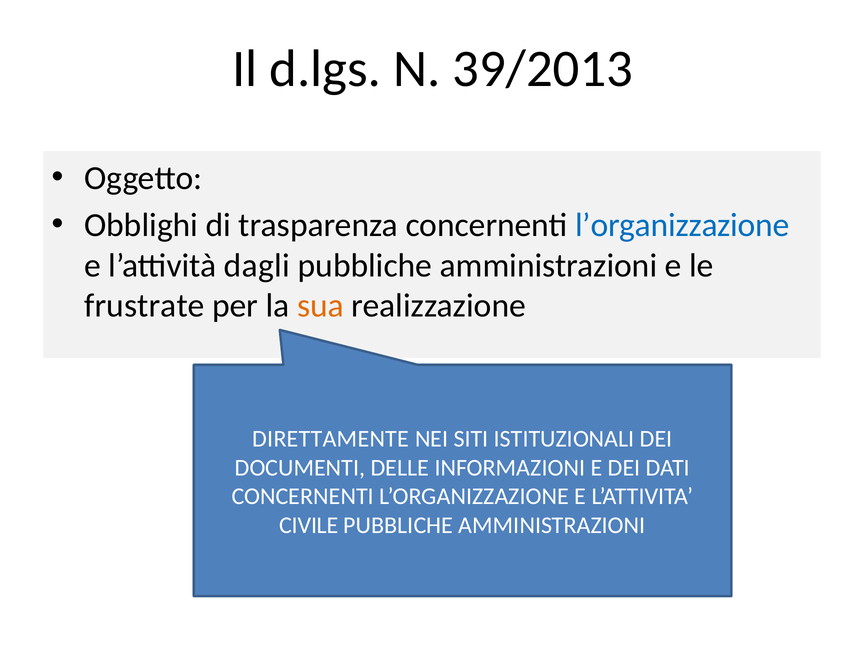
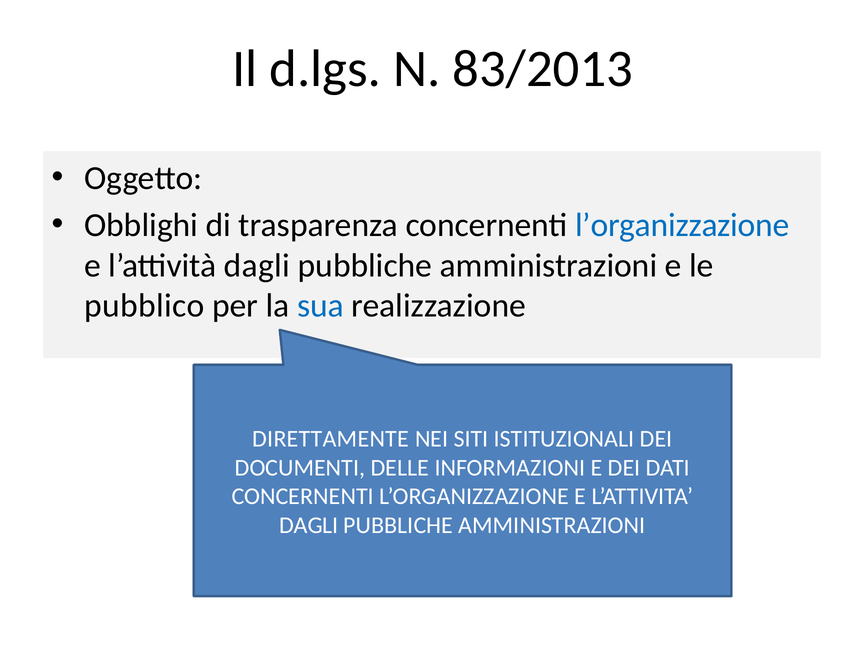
39/2013: 39/2013 -> 83/2013
frustrate: frustrate -> pubblico
sua colour: orange -> blue
CIVILE at (309, 525): CIVILE -> DAGLI
